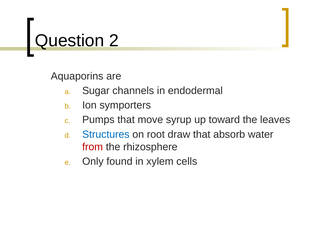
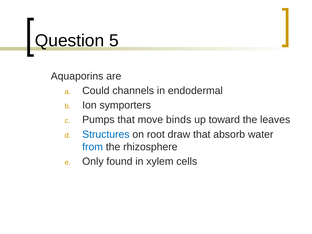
2: 2 -> 5
Sugar: Sugar -> Could
syrup: syrup -> binds
from colour: red -> blue
